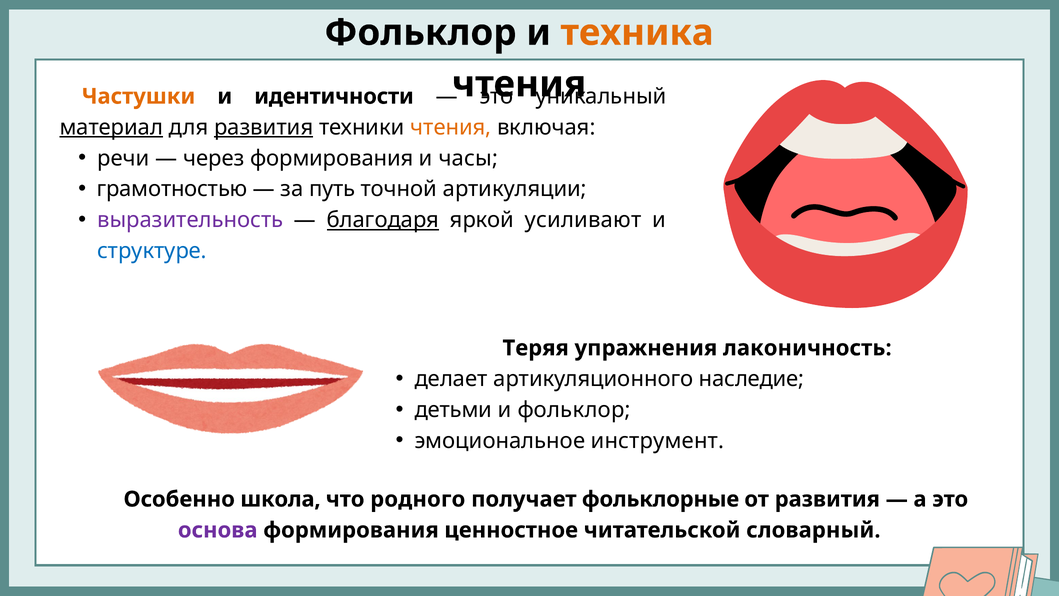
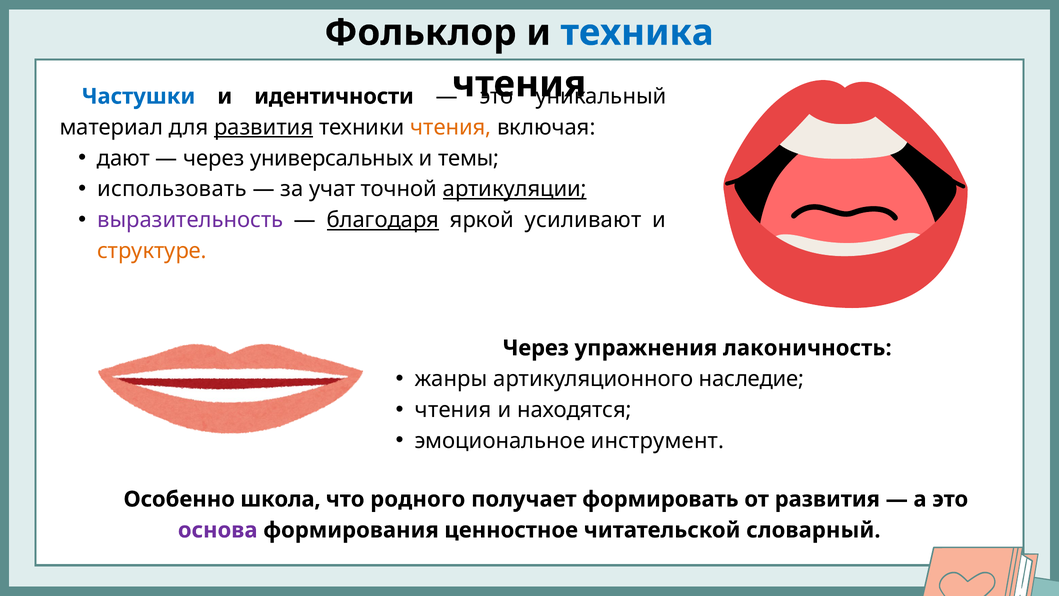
техника colour: orange -> blue
Частушки colour: orange -> blue
материал underline: present -> none
речи: речи -> дают
через формирования: формирования -> универсальных
часы: часы -> темы
грамотностью: грамотностью -> использовать
путь: путь -> учат
артикуляции underline: none -> present
структуре colour: blue -> orange
Теряя at (536, 348): Теряя -> Через
делает: делает -> жанры
детьми at (453, 410): детьми -> чтения
и фольклор: фольклор -> находятся
фольклорные: фольклорные -> формировать
